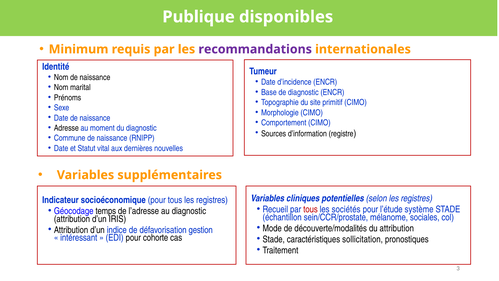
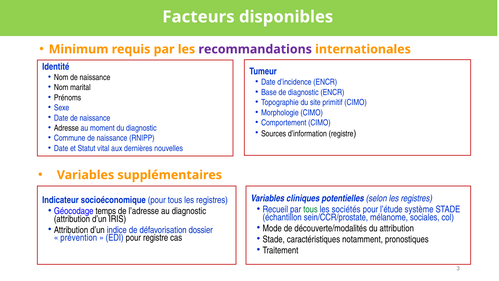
Publique: Publique -> Facteurs
tous at (311, 209) colour: red -> green
gestion: gestion -> dossier
intéressant: intéressant -> prévention
pour cohorte: cohorte -> registre
sollicitation: sollicitation -> notamment
